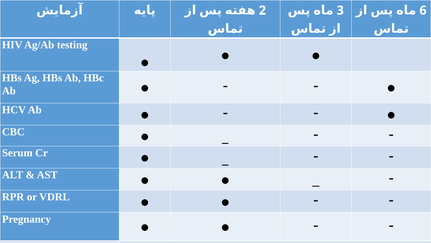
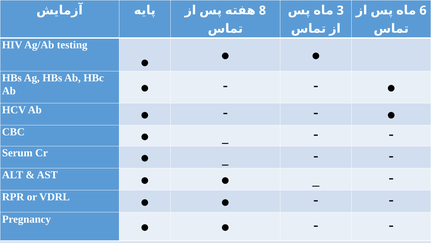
2: 2 -> 8
